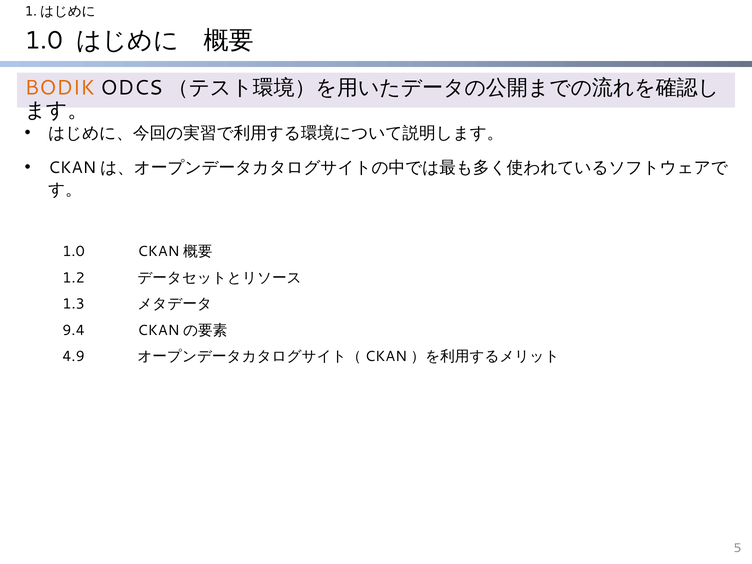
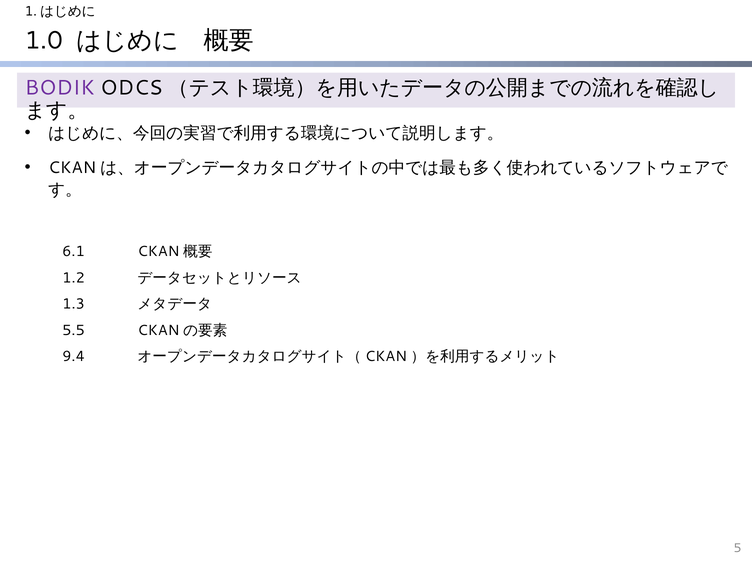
BODIK colour: orange -> purple
1.0 at (74, 252): 1.0 -> 6.1
9.4: 9.4 -> 5.5
4.9: 4.9 -> 9.4
